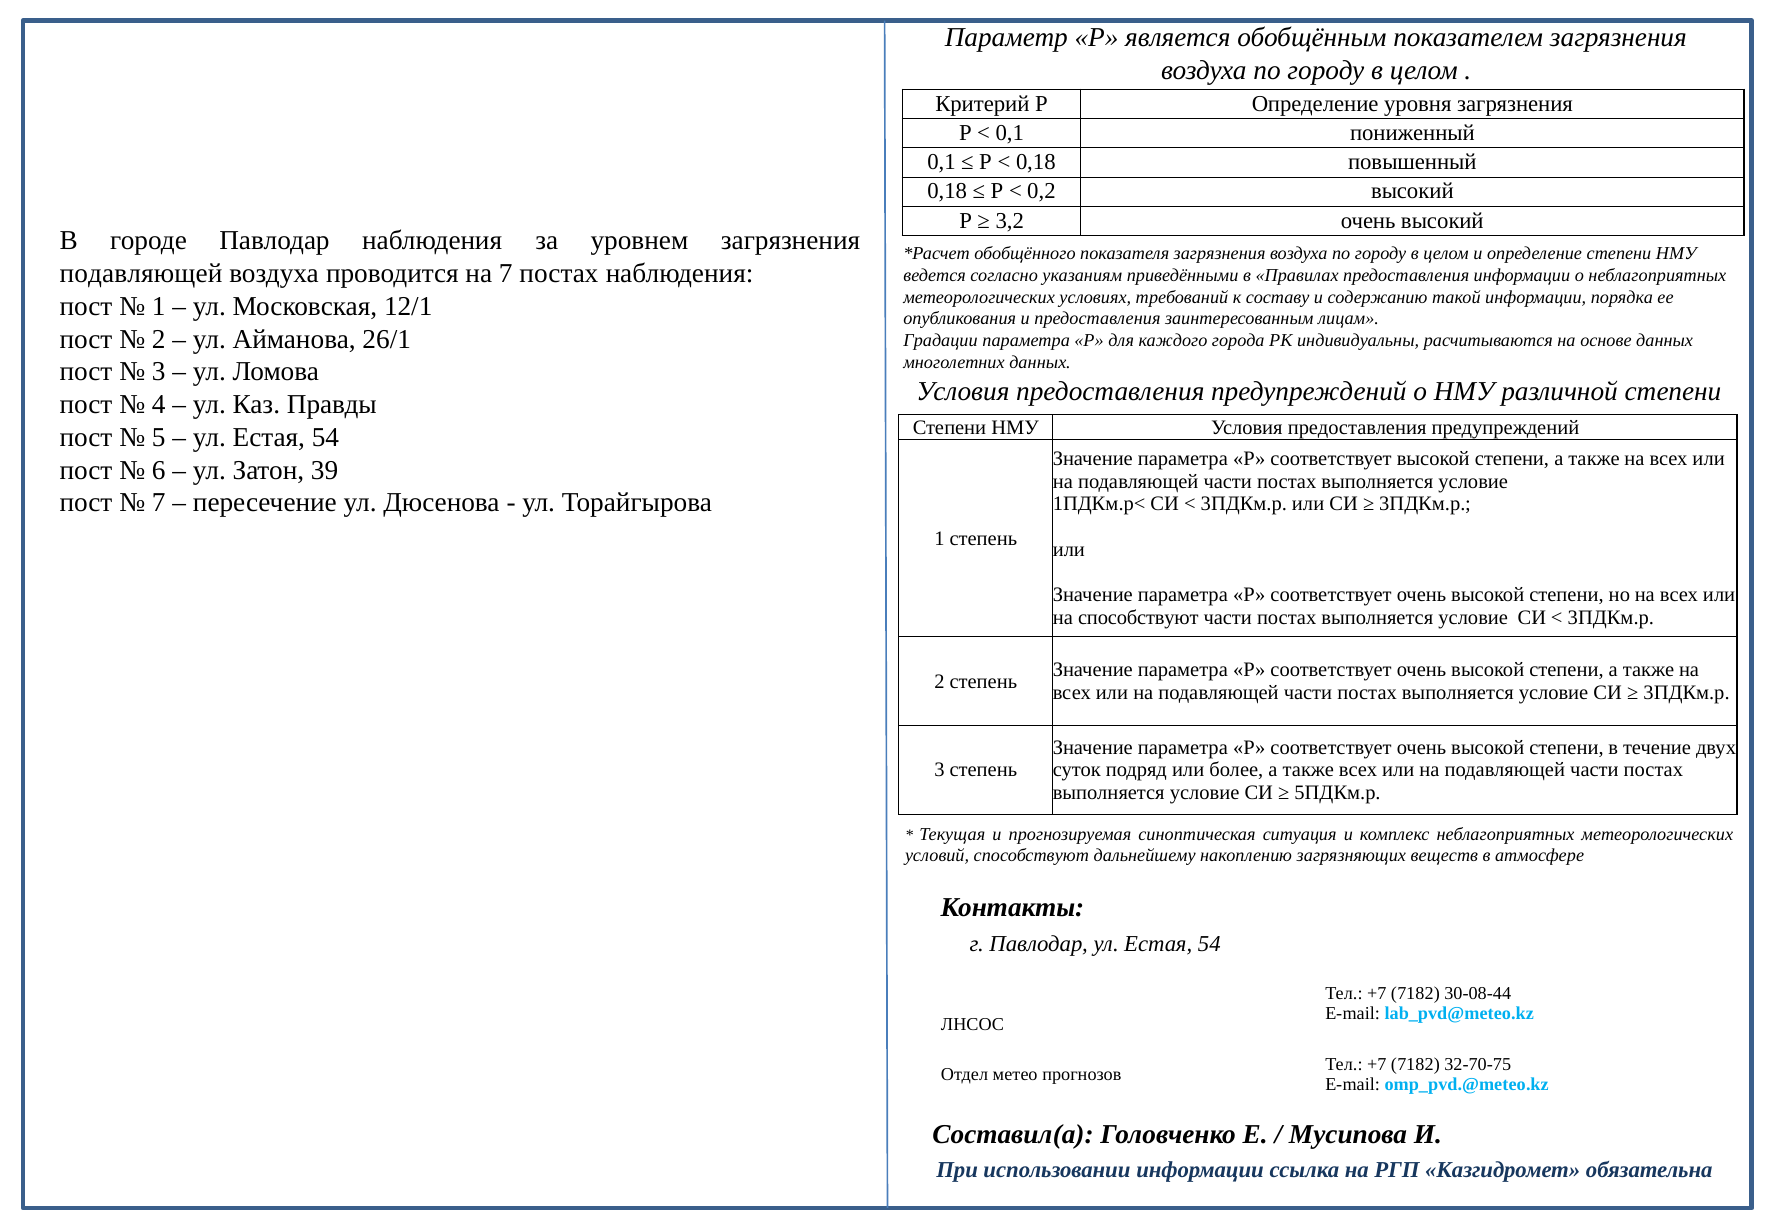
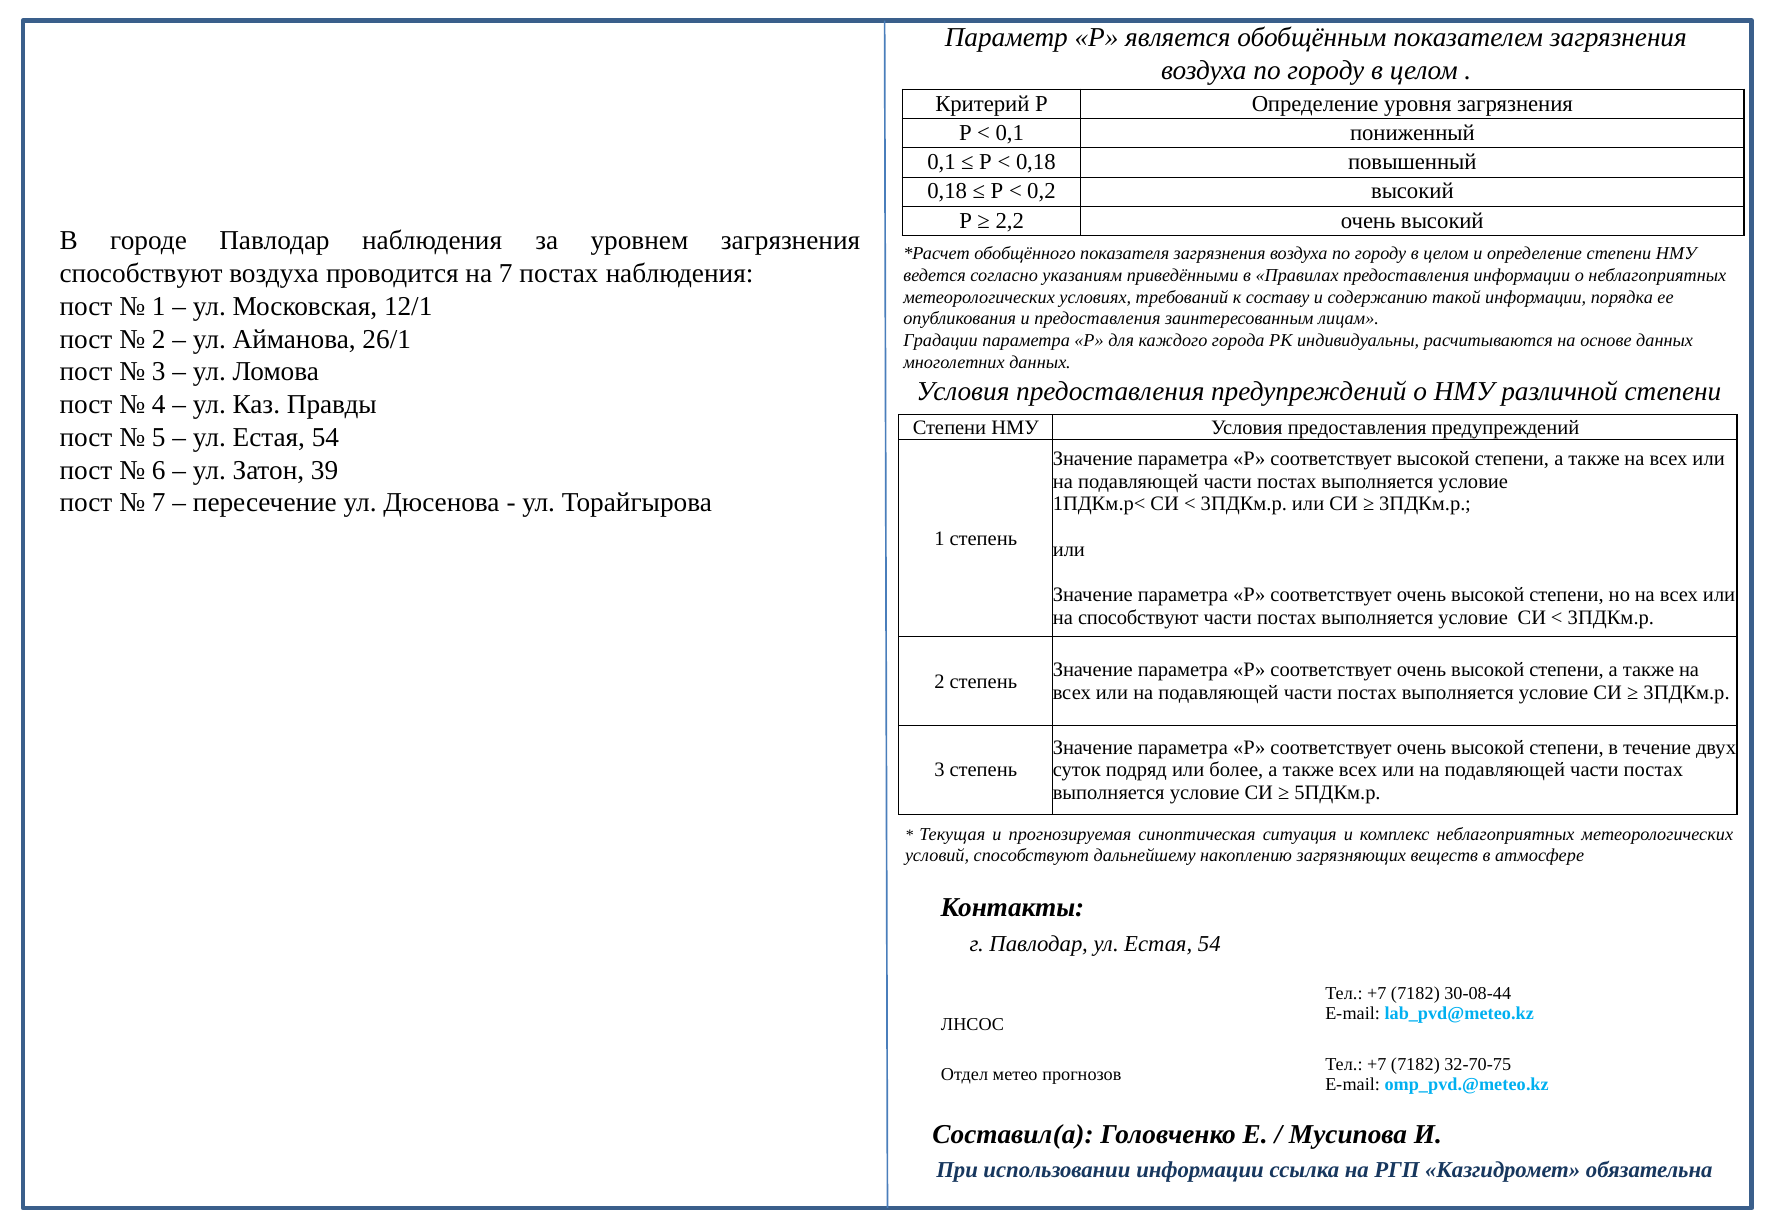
3,2: 3,2 -> 2,2
подавляющей at (141, 273): подавляющей -> способствуют
